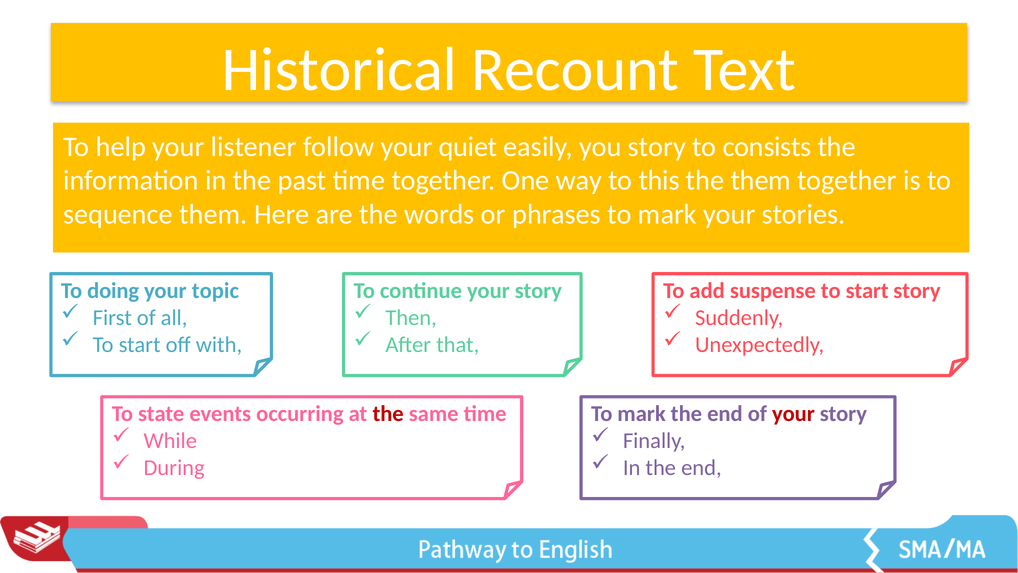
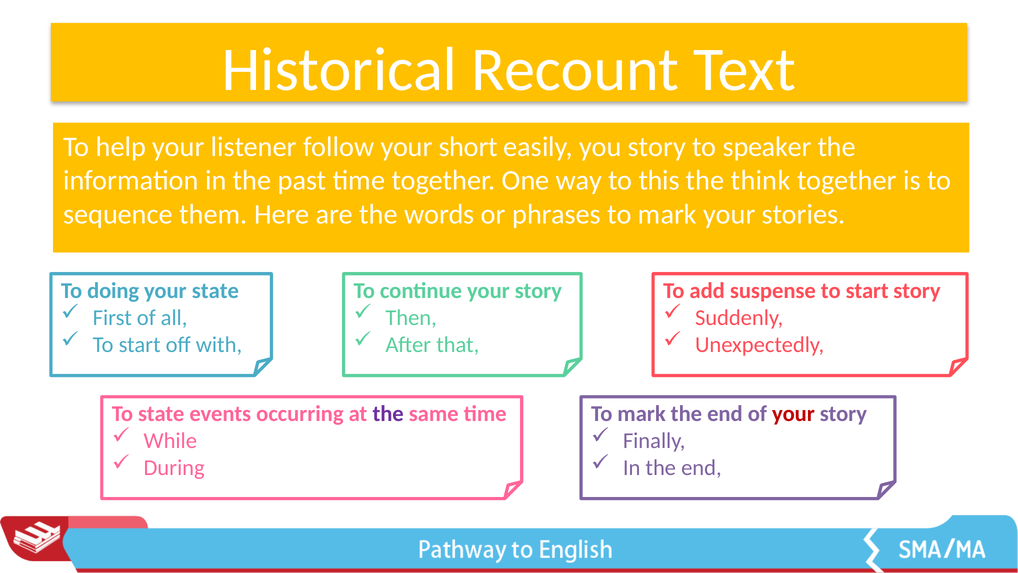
quiet: quiet -> short
consists: consists -> speaker
the them: them -> think
your topic: topic -> state
the at (388, 413) colour: red -> purple
